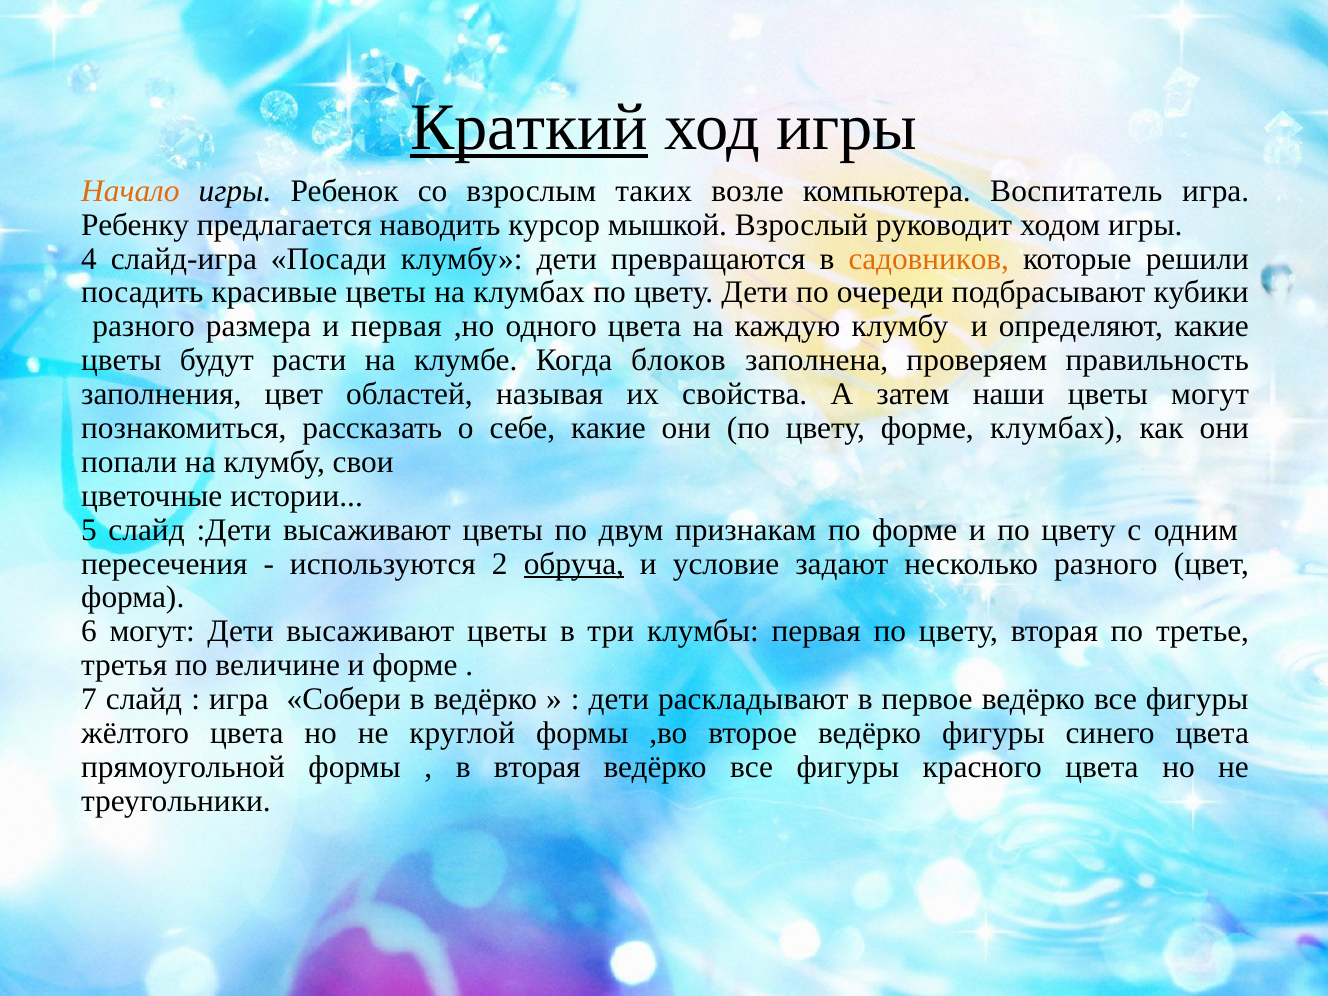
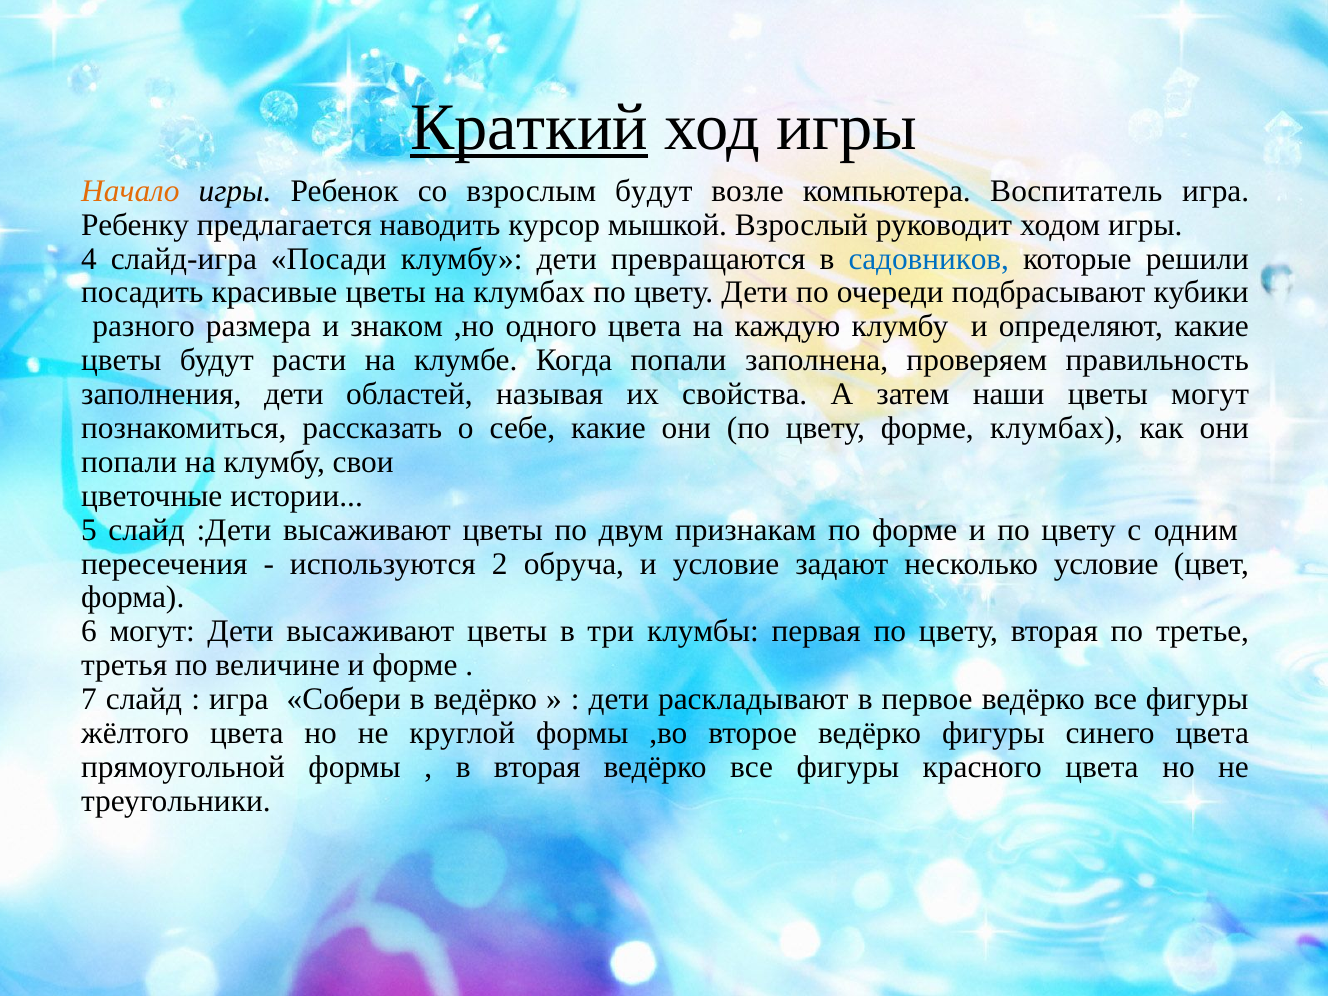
взрослым таких: таких -> будут
садовников colour: orange -> blue
и первая: первая -> знаком
Когда блоков: блоков -> попали
заполнения цвет: цвет -> дети
обруча underline: present -> none
несколько разного: разного -> условие
